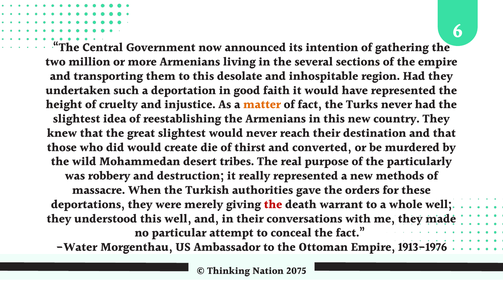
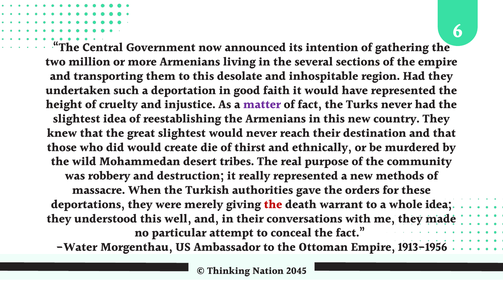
matter colour: orange -> purple
converted: converted -> ethnically
particularly: particularly -> community
whole well: well -> idea
1913-1976: 1913-1976 -> 1913-1956
2075: 2075 -> 2045
